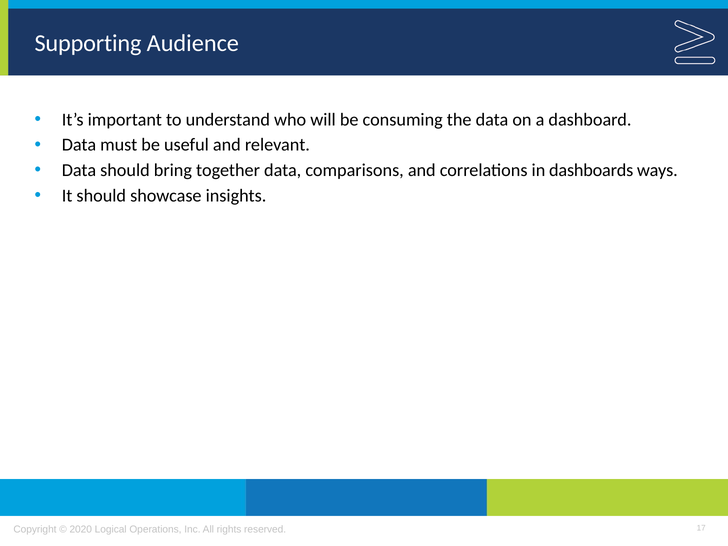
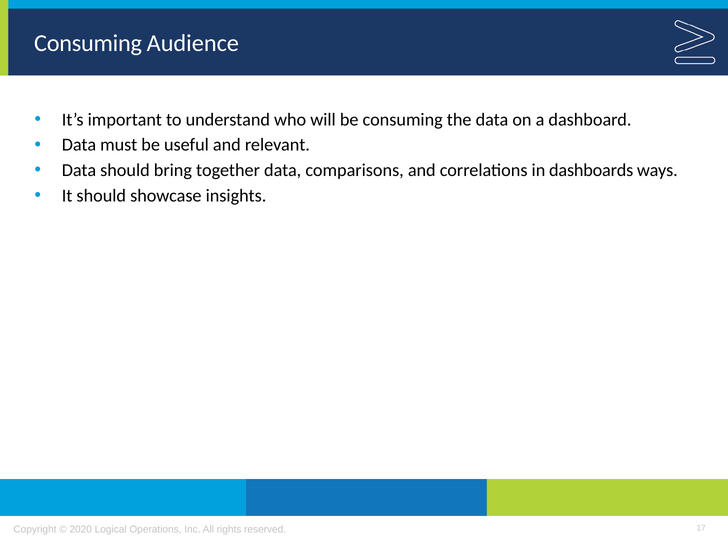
Supporting at (88, 43): Supporting -> Consuming
